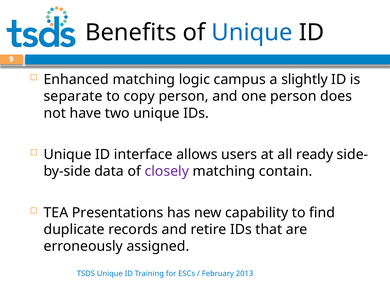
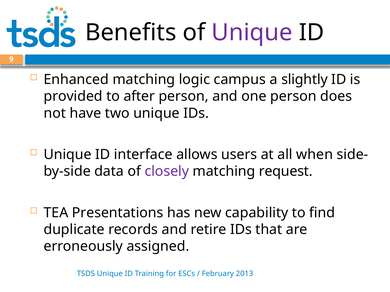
Unique at (252, 33) colour: blue -> purple
separate: separate -> provided
copy: copy -> after
ready: ready -> when
contain: contain -> request
